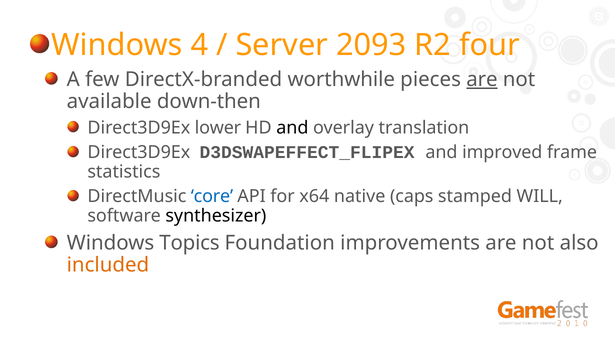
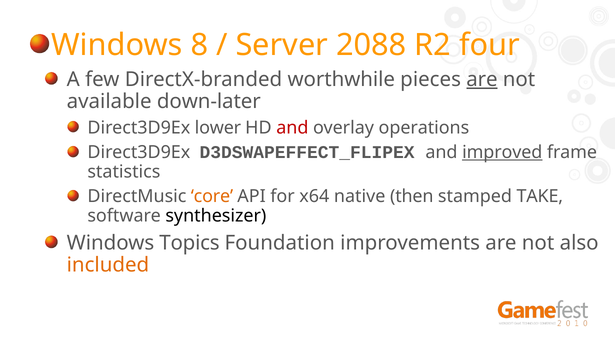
4: 4 -> 8
2093: 2093 -> 2088
down-then: down-then -> down-later
and at (292, 128) colour: black -> red
translation: translation -> operations
improved underline: none -> present
core colour: blue -> orange
caps: caps -> then
WILL: WILL -> TAKE
